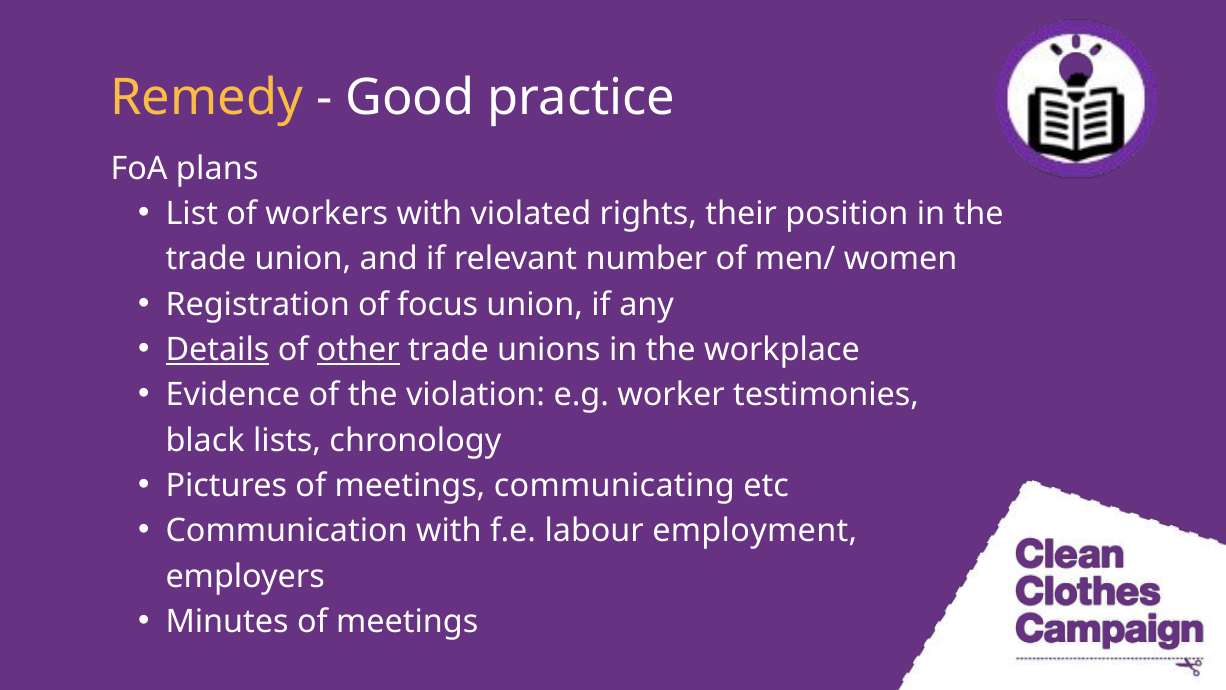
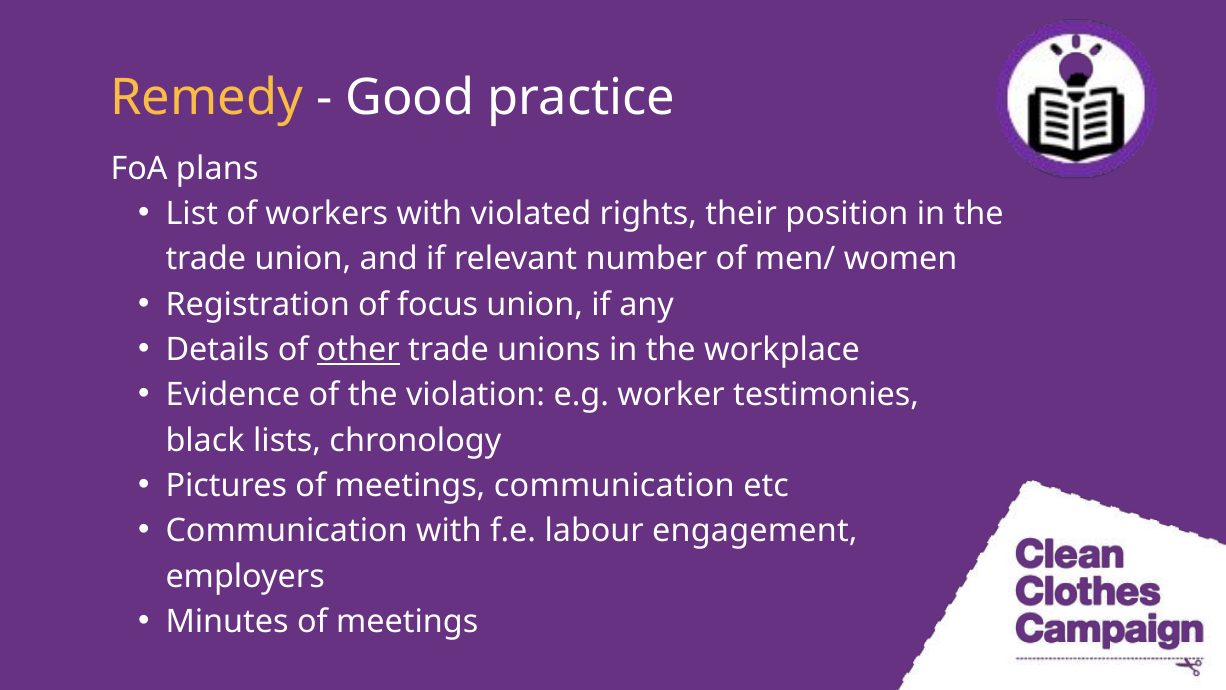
Details underline: present -> none
meetings communicating: communicating -> communication
employment: employment -> engagement
